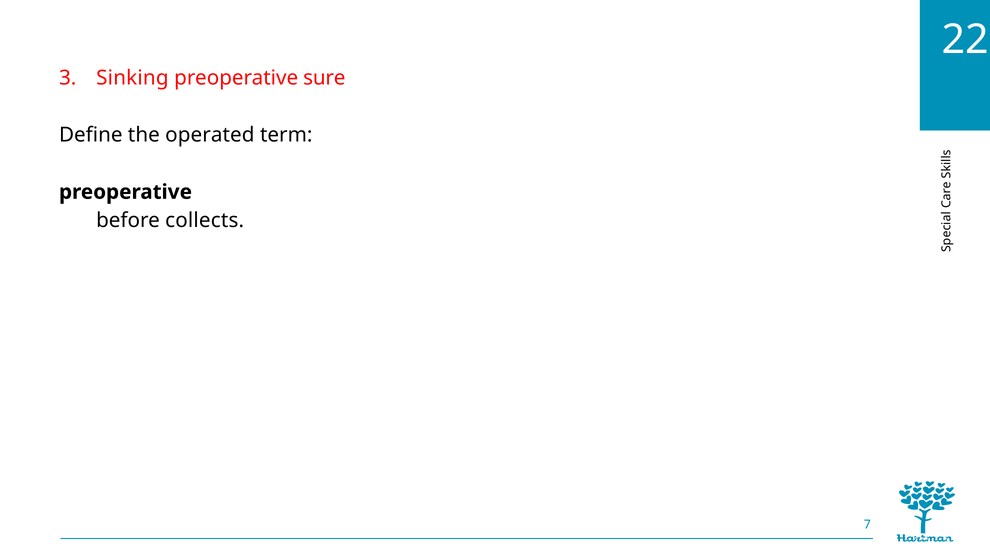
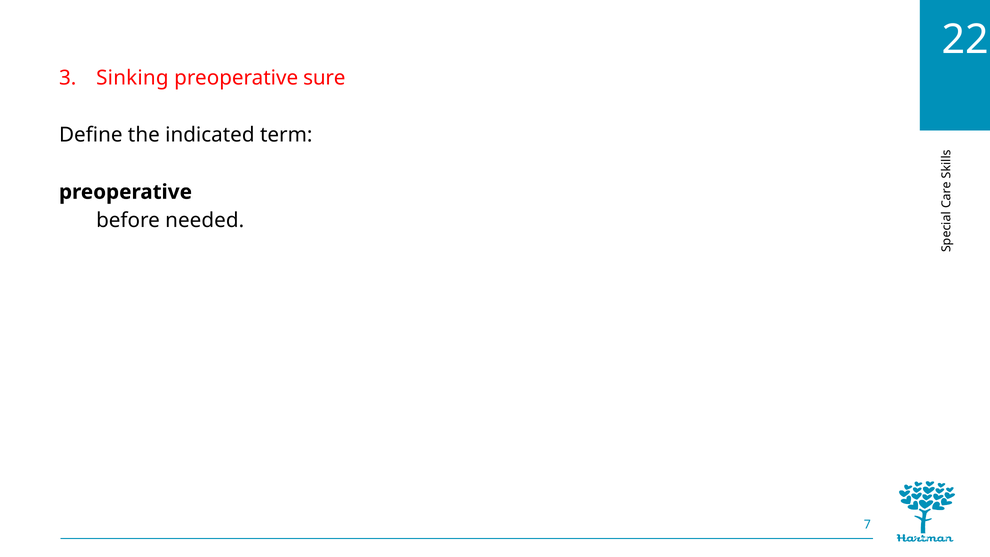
operated: operated -> indicated
collects: collects -> needed
